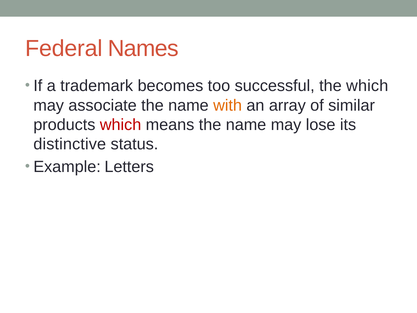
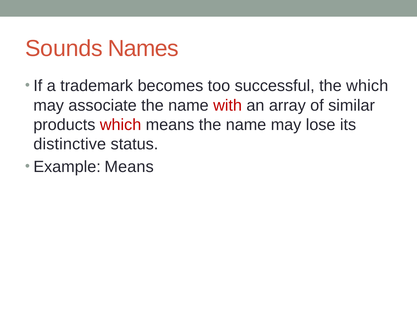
Federal: Federal -> Sounds
with colour: orange -> red
Example Letters: Letters -> Means
